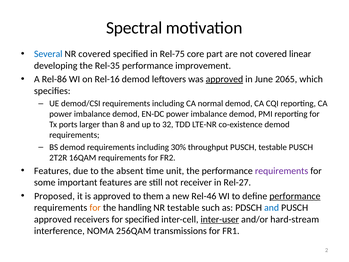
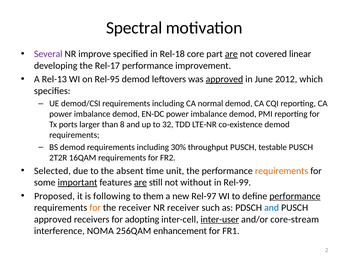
Several colour: blue -> purple
NR covered: covered -> improve
Rel-75: Rel-75 -> Rel-18
are at (231, 54) underline: none -> present
Rel-35: Rel-35 -> Rel-17
Rel-86: Rel-86 -> Rel-13
Rel-16: Rel-16 -> Rel-95
2065: 2065 -> 2012
Features at (52, 171): Features -> Selected
requirements at (282, 171) colour: purple -> orange
important underline: none -> present
are at (140, 182) underline: none -> present
receiver: receiver -> without
Rel-27: Rel-27 -> Rel-99
is approved: approved -> following
Rel-46: Rel-46 -> Rel-97
the handling: handling -> receiver
NR testable: testable -> receiver
for specified: specified -> adopting
hard-stream: hard-stream -> core-stream
transmissions: transmissions -> enhancement
